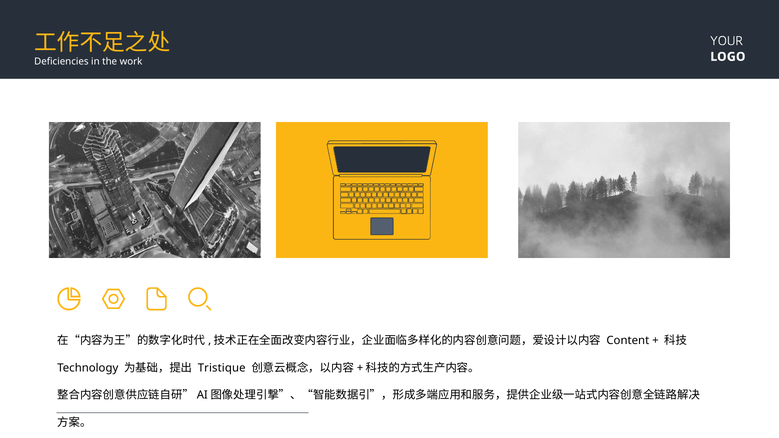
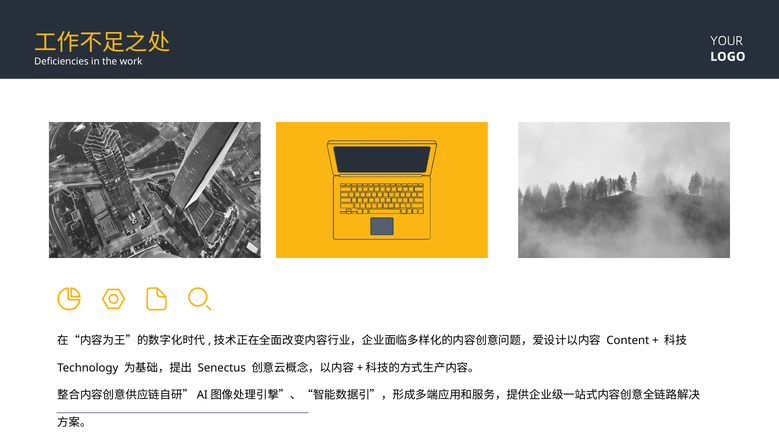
Tristique: Tristique -> Senectus
